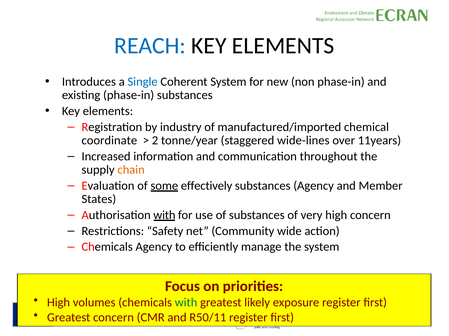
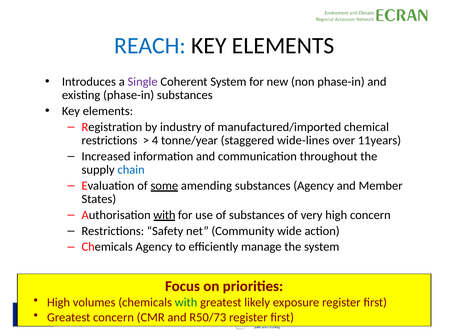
Single colour: blue -> purple
coordinate at (109, 141): coordinate -> restrictions
2: 2 -> 4
chain colour: orange -> blue
effectively: effectively -> amending
R50/11: R50/11 -> R50/73
